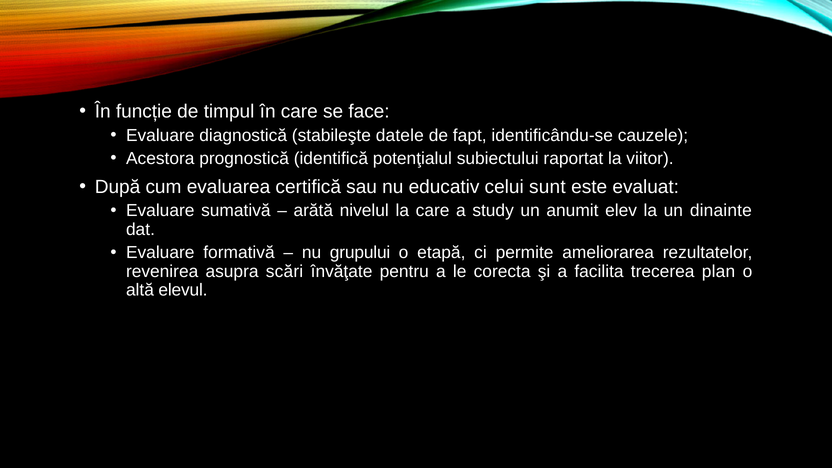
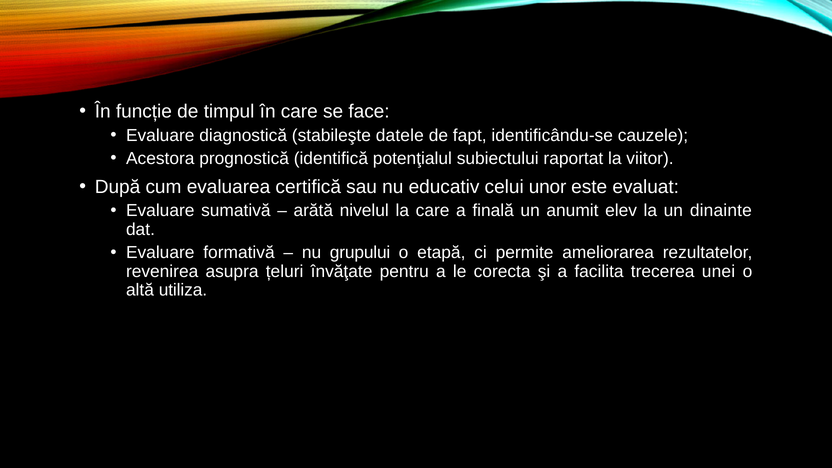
sunt: sunt -> unor
study: study -> finală
scări: scări -> țeluri
plan: plan -> unei
elevul: elevul -> utiliza
